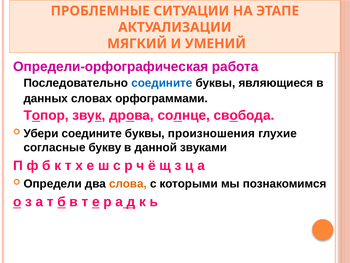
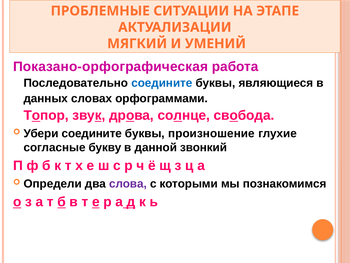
Определи-орфографическая: Определи-орфографическая -> Показано-орфографическая
произношения: произношения -> произношение
звуками: звуками -> звонкий
слова colour: orange -> purple
